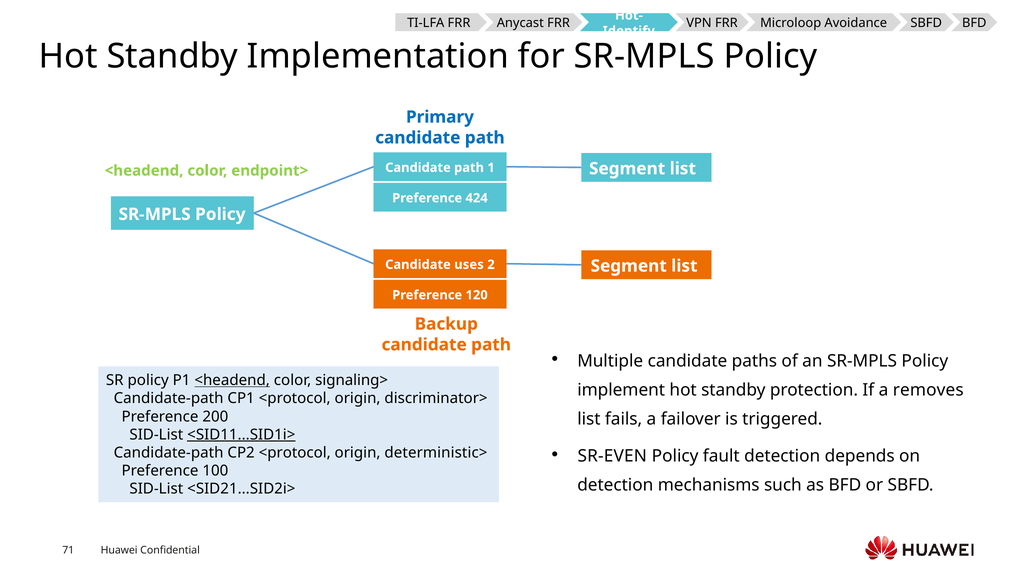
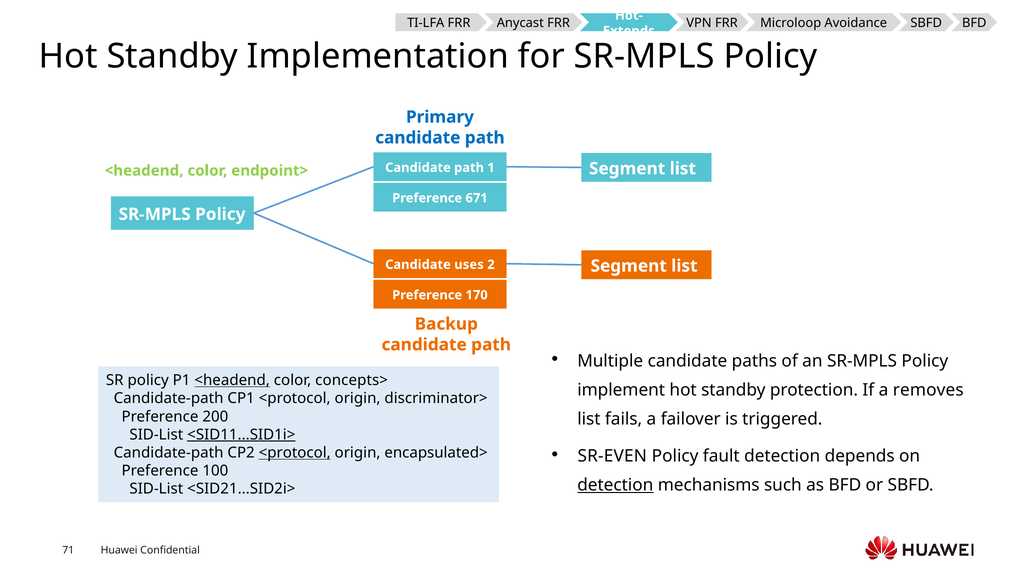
Identify: Identify -> Extends
424: 424 -> 671
120: 120 -> 170
signaling>: signaling> -> concepts>
<protocol at (295, 453) underline: none -> present
deterministic>: deterministic> -> encapsulated>
detection at (615, 485) underline: none -> present
